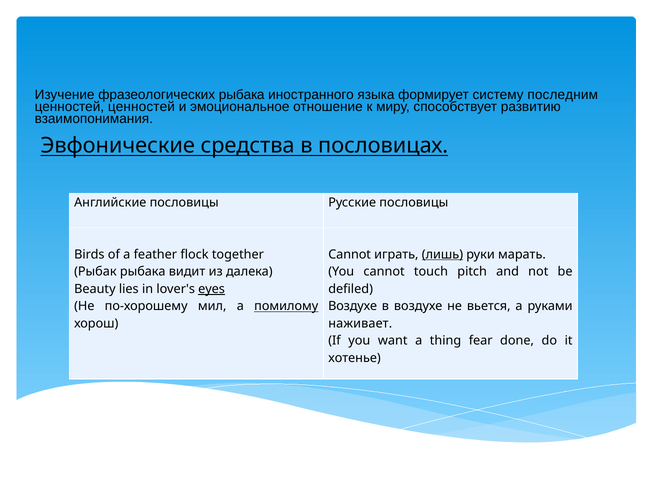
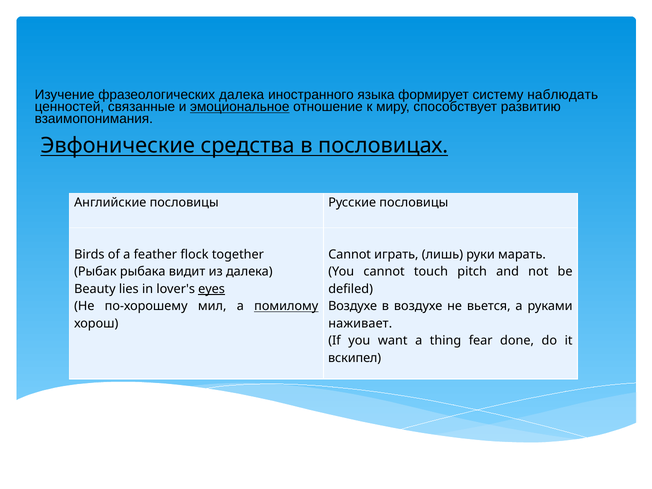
фразеологических рыбака: рыбака -> далека
последним: последним -> наблюдать
ценностей ценностей: ценностей -> связанные
эмоциональное underline: none -> present
лишь underline: present -> none
хотенье: хотенье -> вскипел
